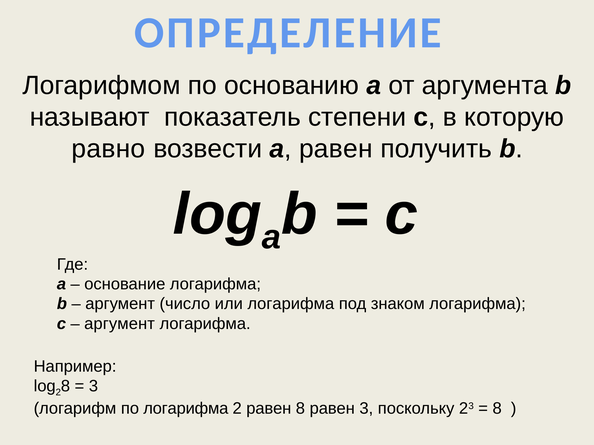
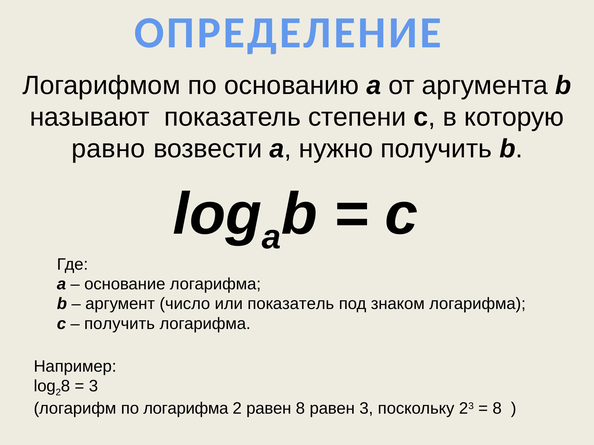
а равен: равен -> нужно
или логарифма: логарифма -> показатель
аргумент at (120, 324): аргумент -> получить
